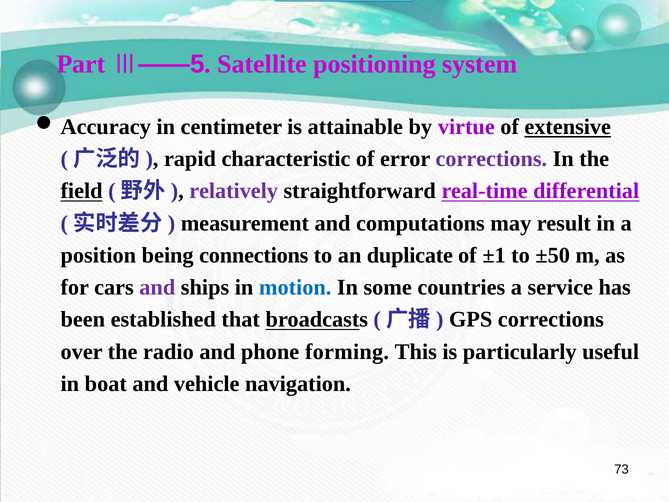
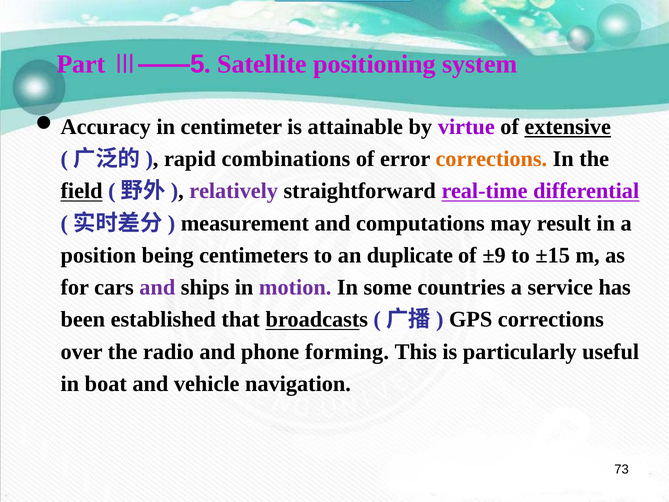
characteristic: characteristic -> combinations
corrections at (491, 159) colour: purple -> orange
connections: connections -> centimeters
±1: ±1 -> ±9
±50: ±50 -> ±15
motion colour: blue -> purple
